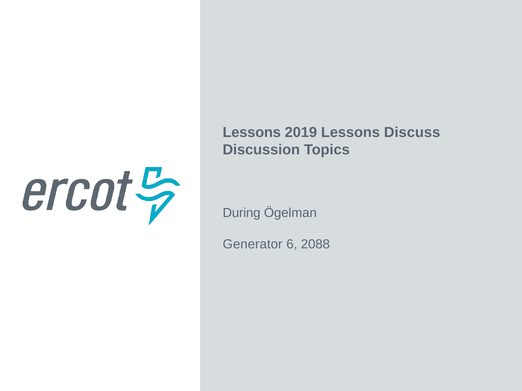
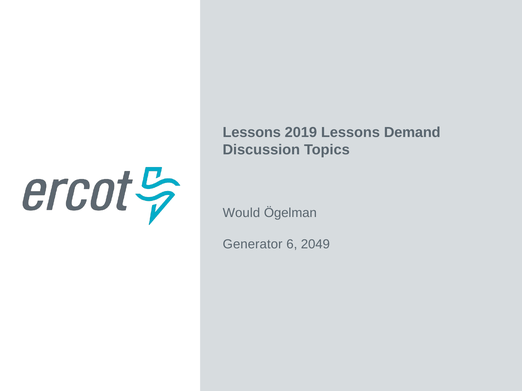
Discuss: Discuss -> Demand
During: During -> Would
2088: 2088 -> 2049
